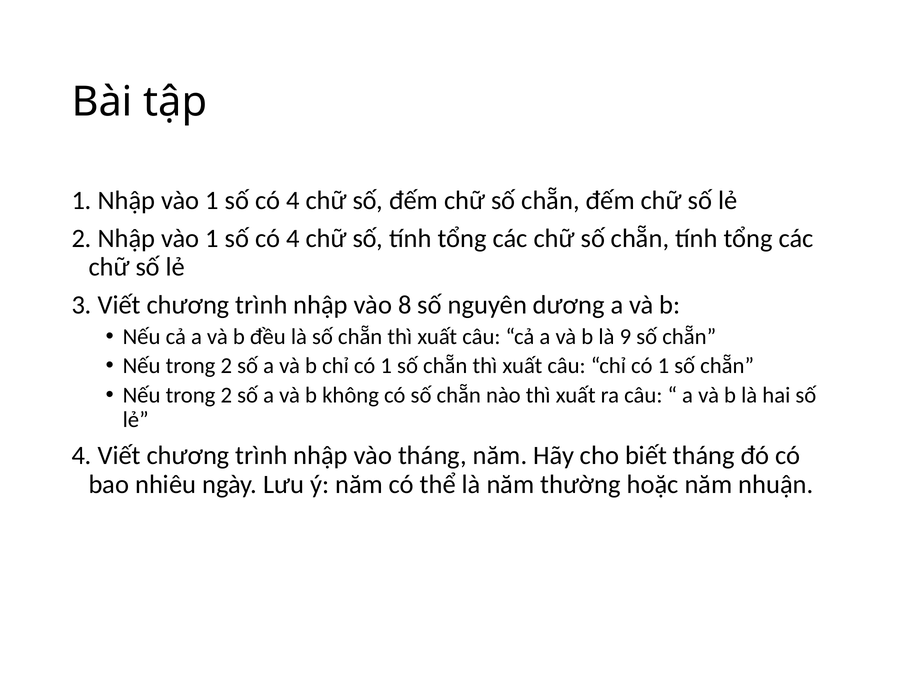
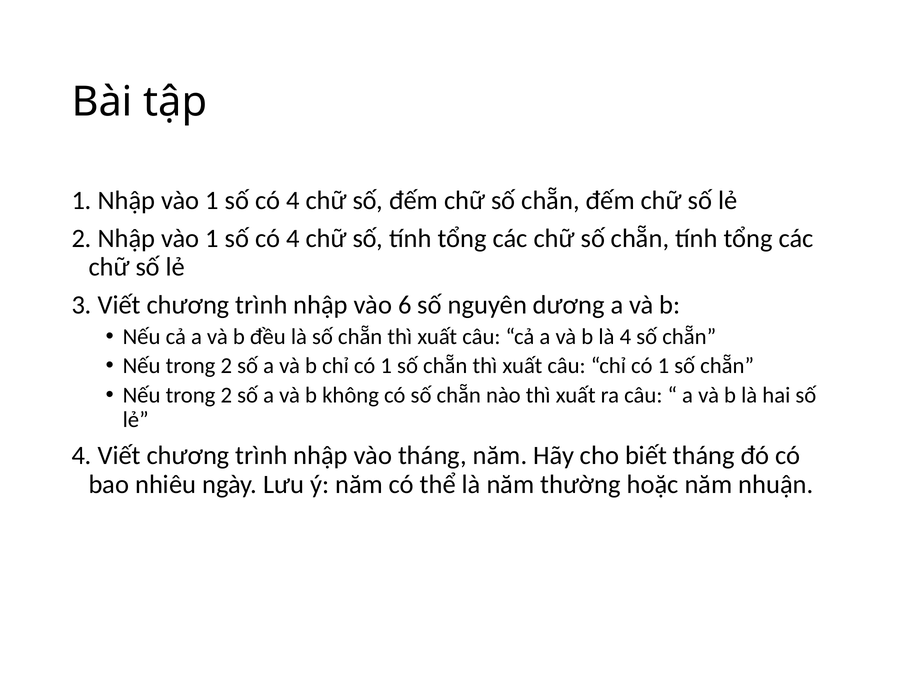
8: 8 -> 6
là 9: 9 -> 4
